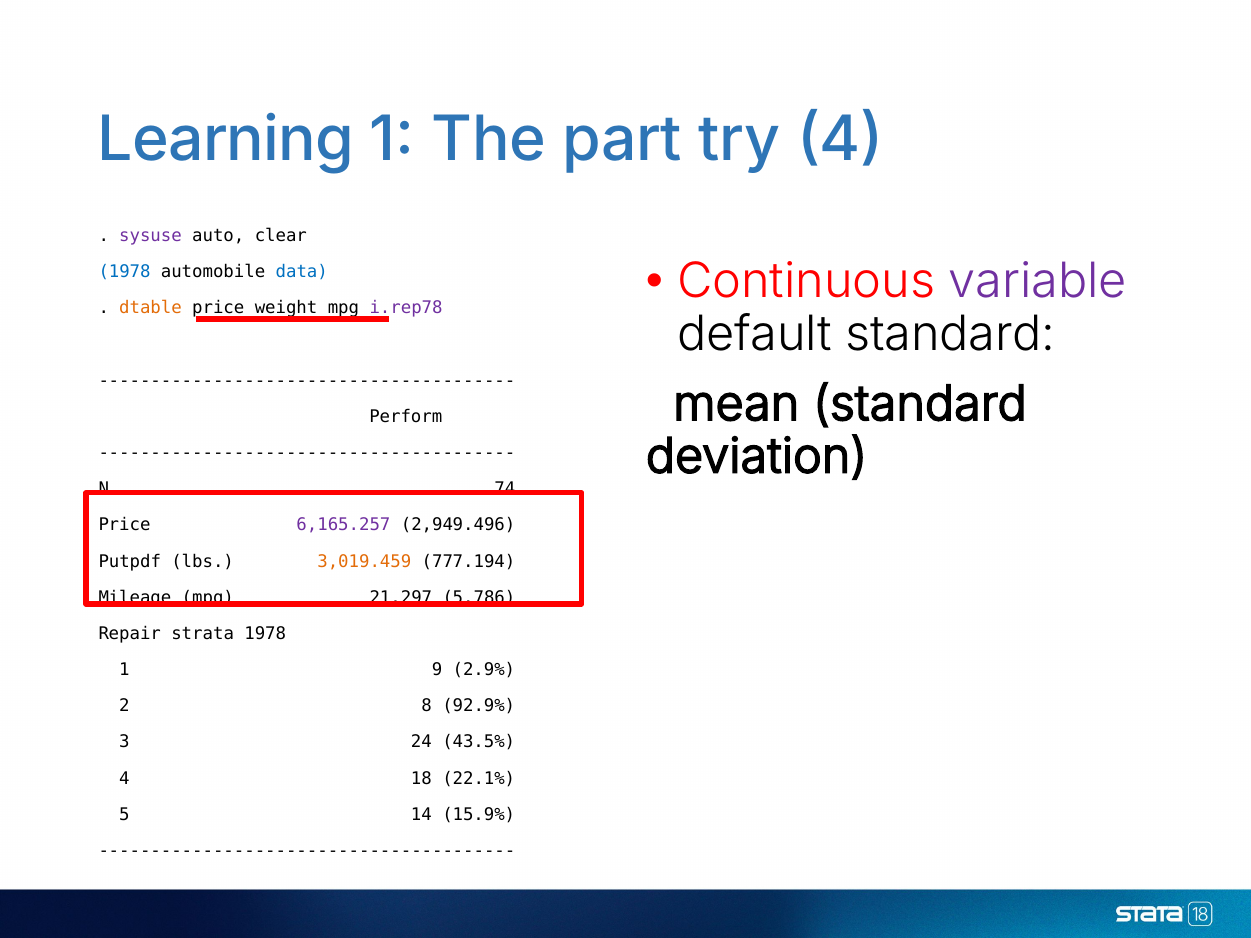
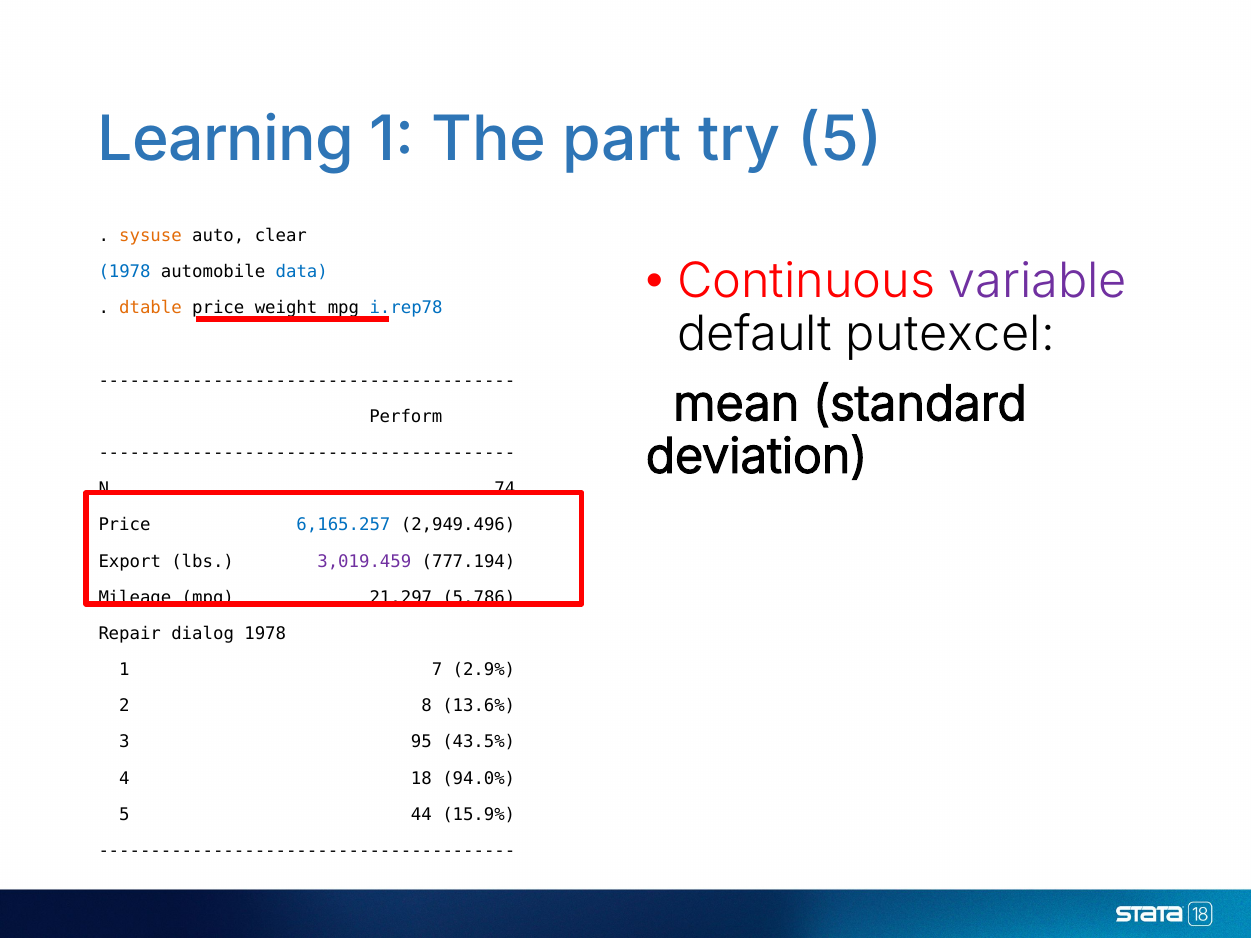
try 4: 4 -> 5
sysuse colour: purple -> orange
i.rep78 colour: purple -> blue
default standard: standard -> putexcel
6,165.257 colour: purple -> blue
Putpdf: Putpdf -> Export
3,019.459 colour: orange -> purple
strata: strata -> dialog
9: 9 -> 7
92.9%: 92.9% -> 13.6%
24: 24 -> 95
22.1%: 22.1% -> 94.0%
14: 14 -> 44
